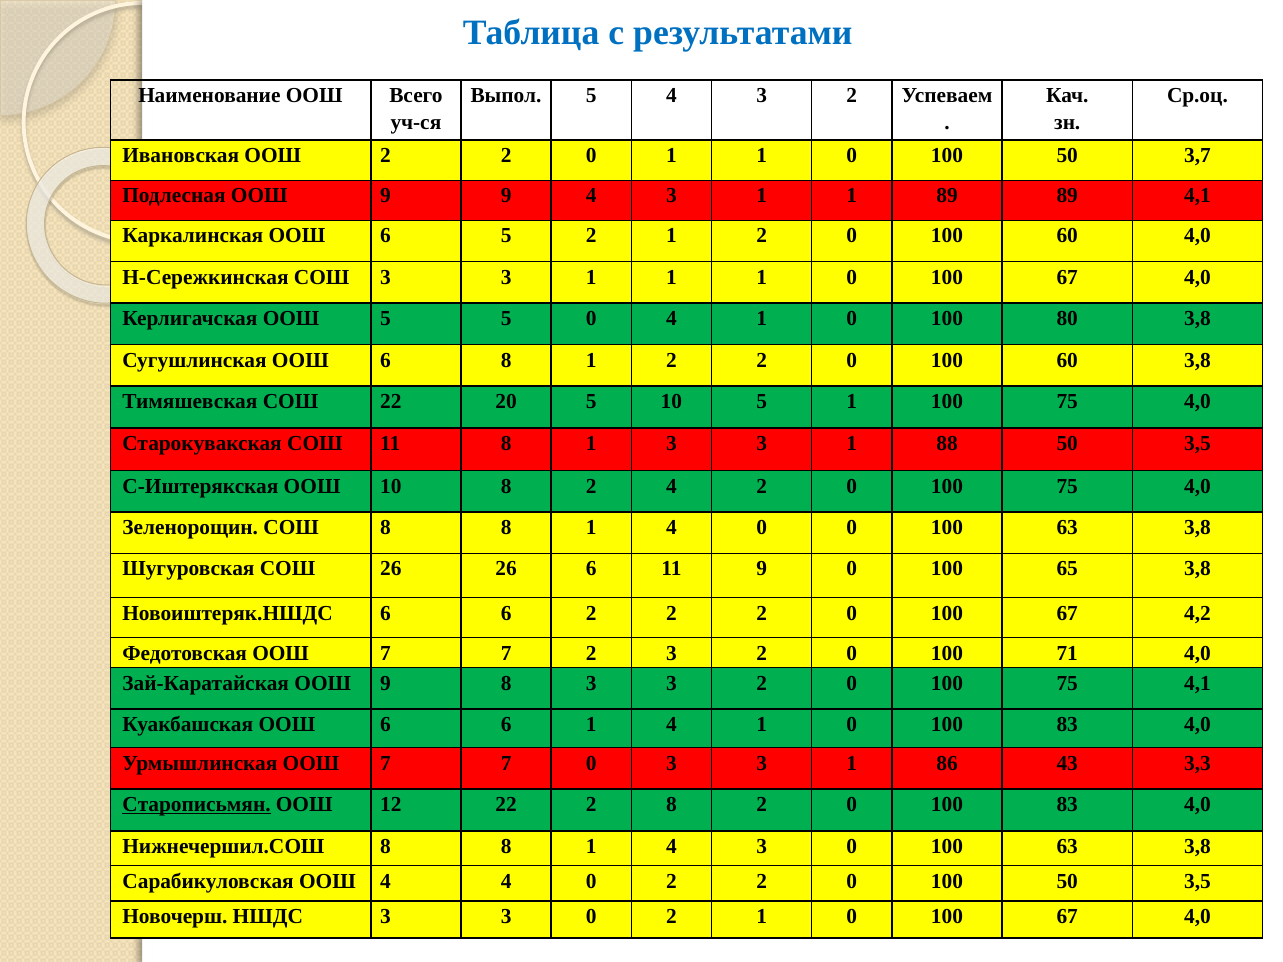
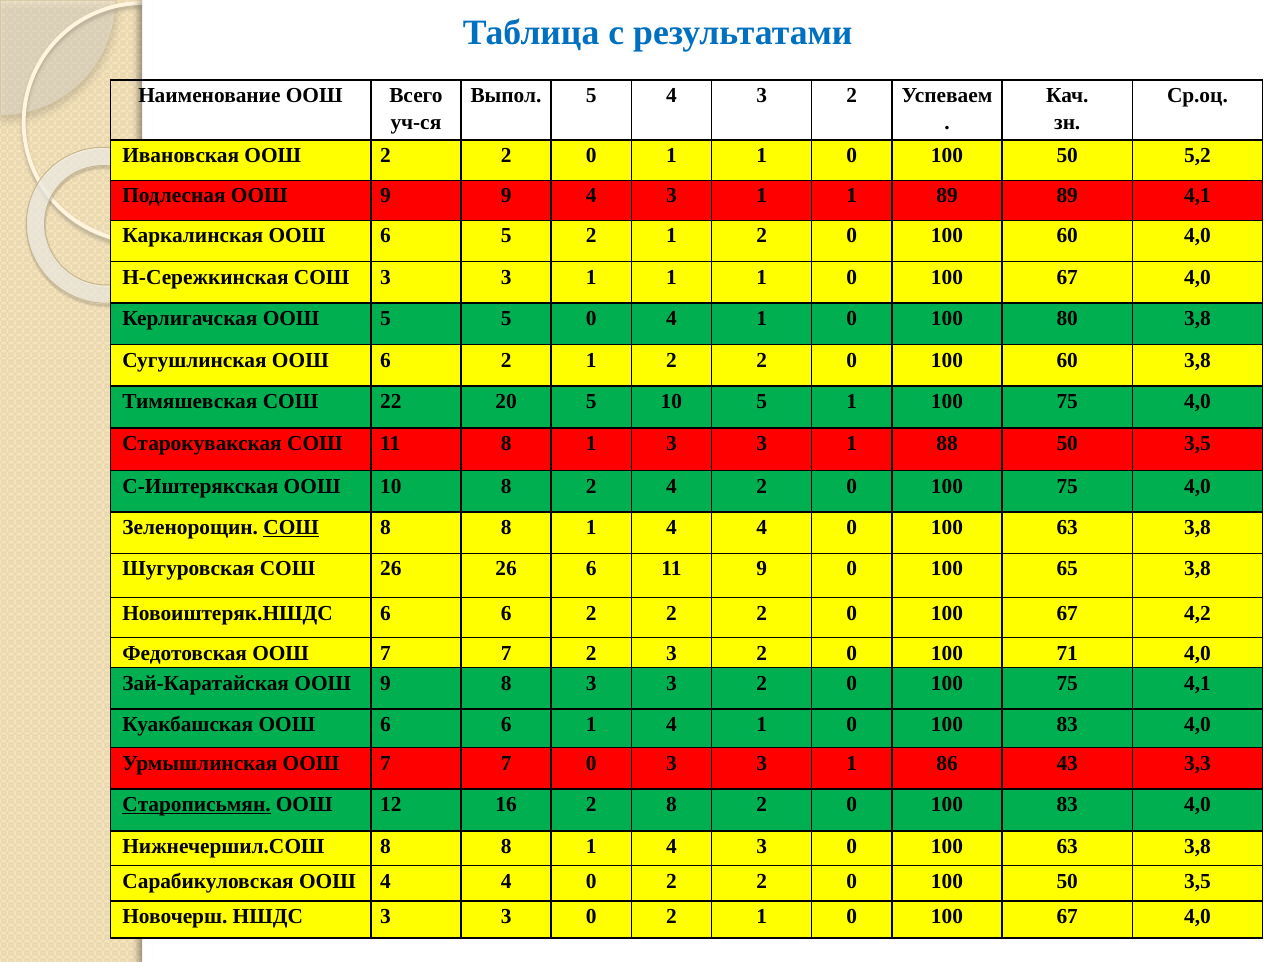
3,7: 3,7 -> 5,2
ООШ 6 8: 8 -> 2
СОШ at (291, 528) underline: none -> present
1 4 0: 0 -> 4
12 22: 22 -> 16
